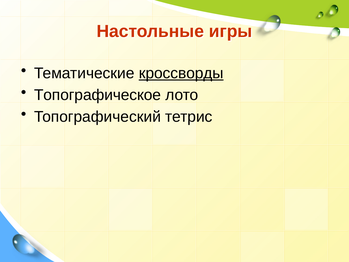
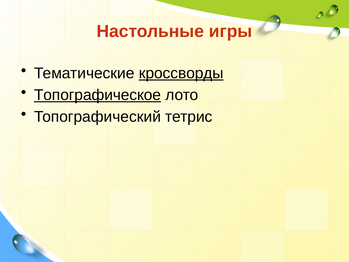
Топографическое underline: none -> present
